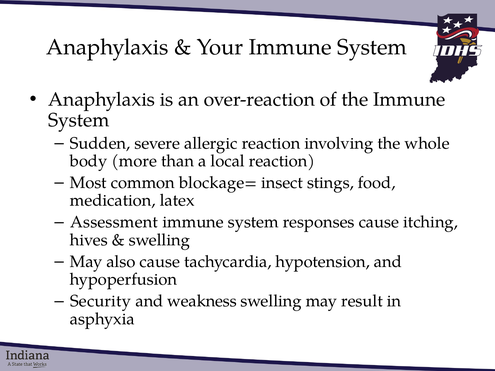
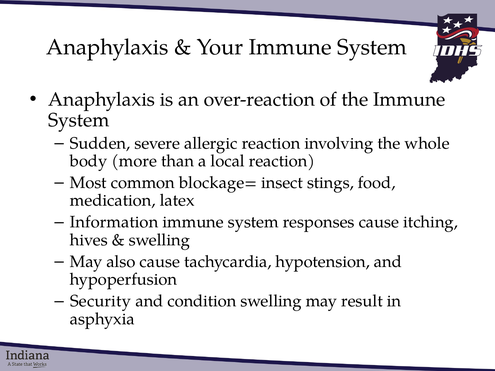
Assessment: Assessment -> Information
weakness: weakness -> condition
